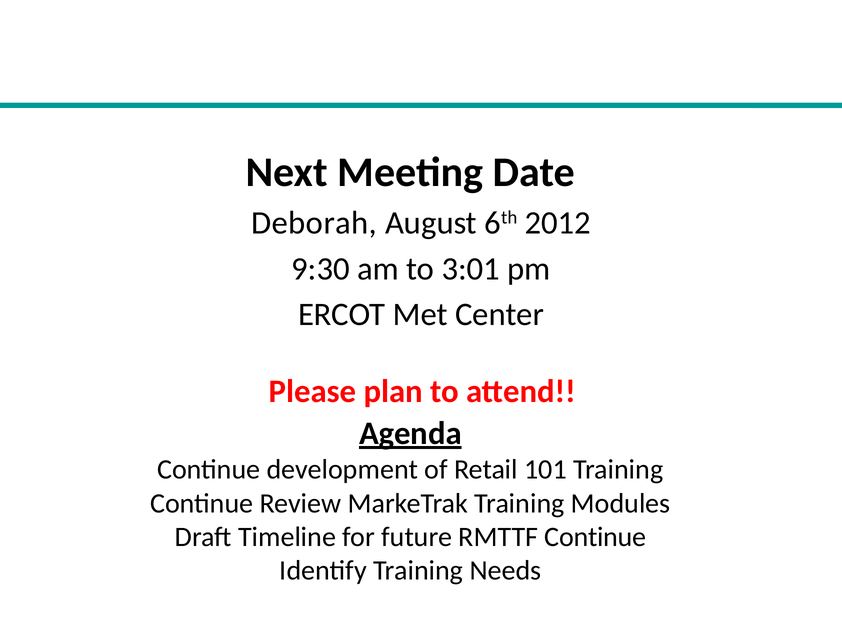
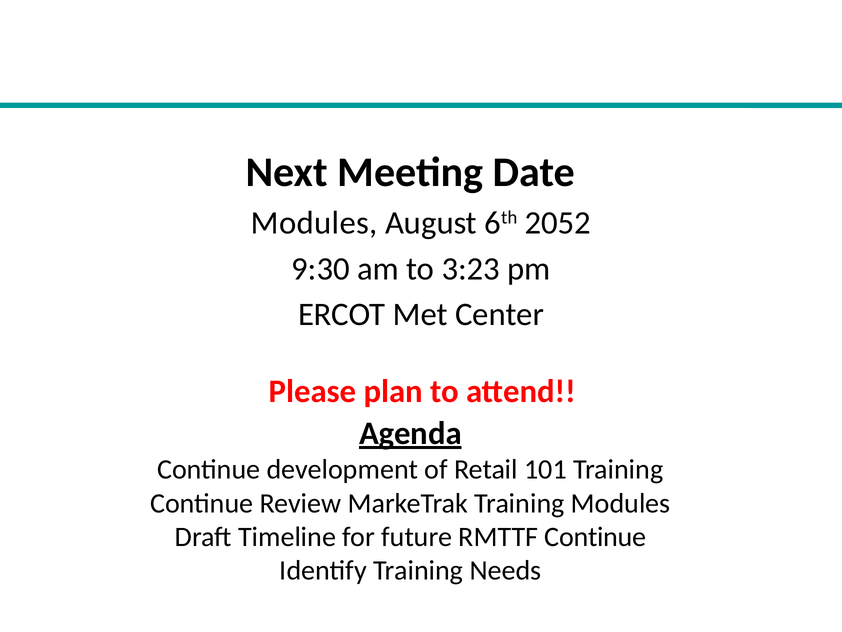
Deborah at (314, 223): Deborah -> Modules
2012: 2012 -> 2052
3:01: 3:01 -> 3:23
